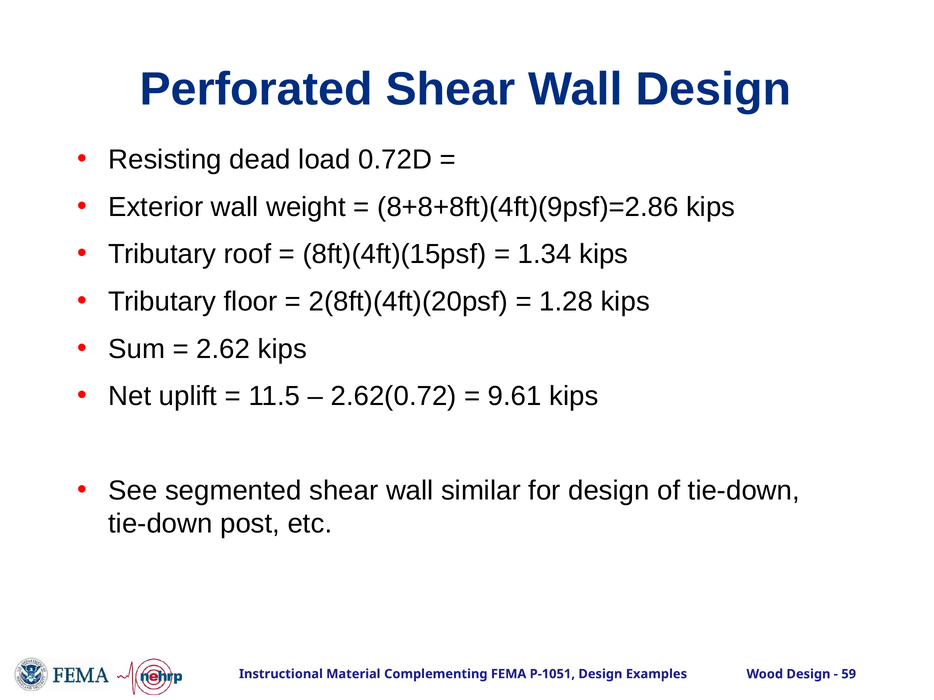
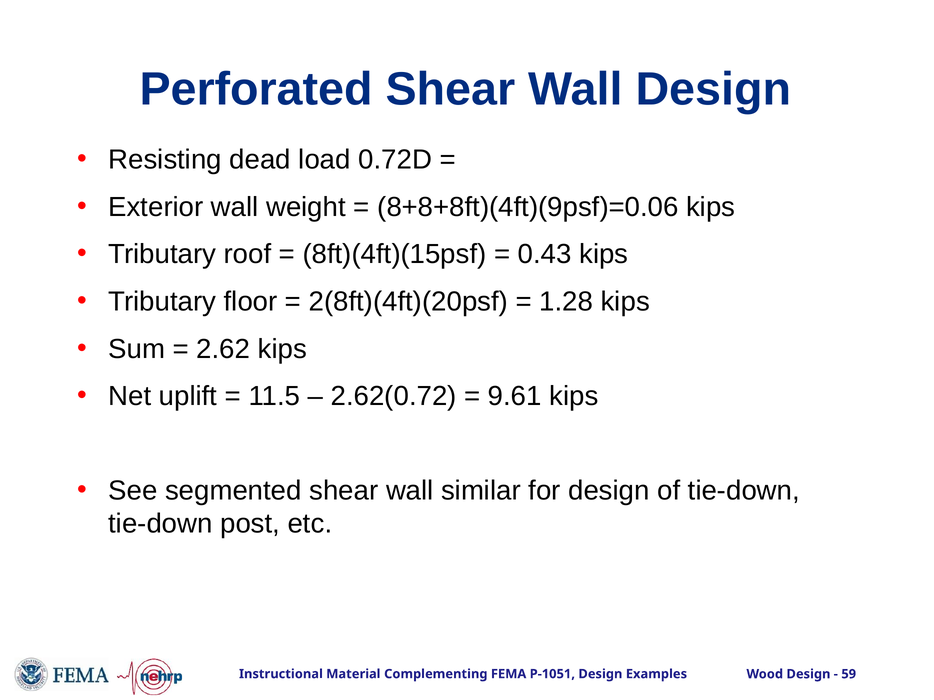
8+8+8ft)(4ft)(9psf)=2.86: 8+8+8ft)(4ft)(9psf)=2.86 -> 8+8+8ft)(4ft)(9psf)=0.06
1.34: 1.34 -> 0.43
